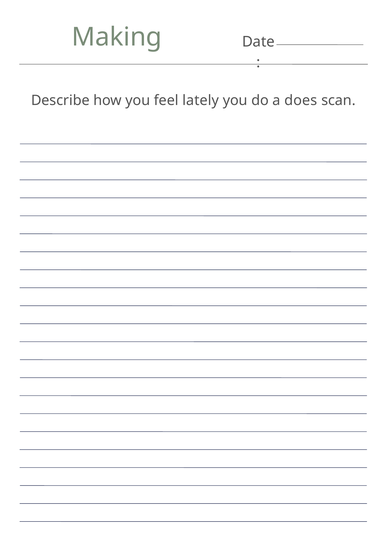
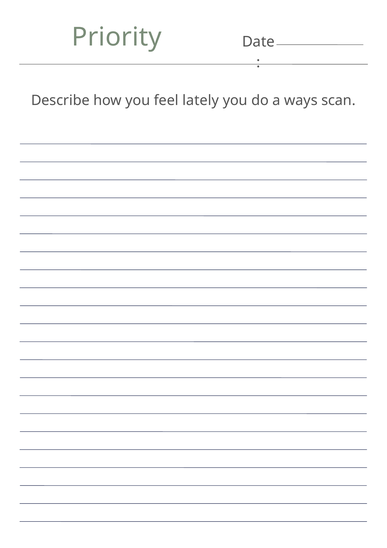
Making: Making -> Priority
does: does -> ways
